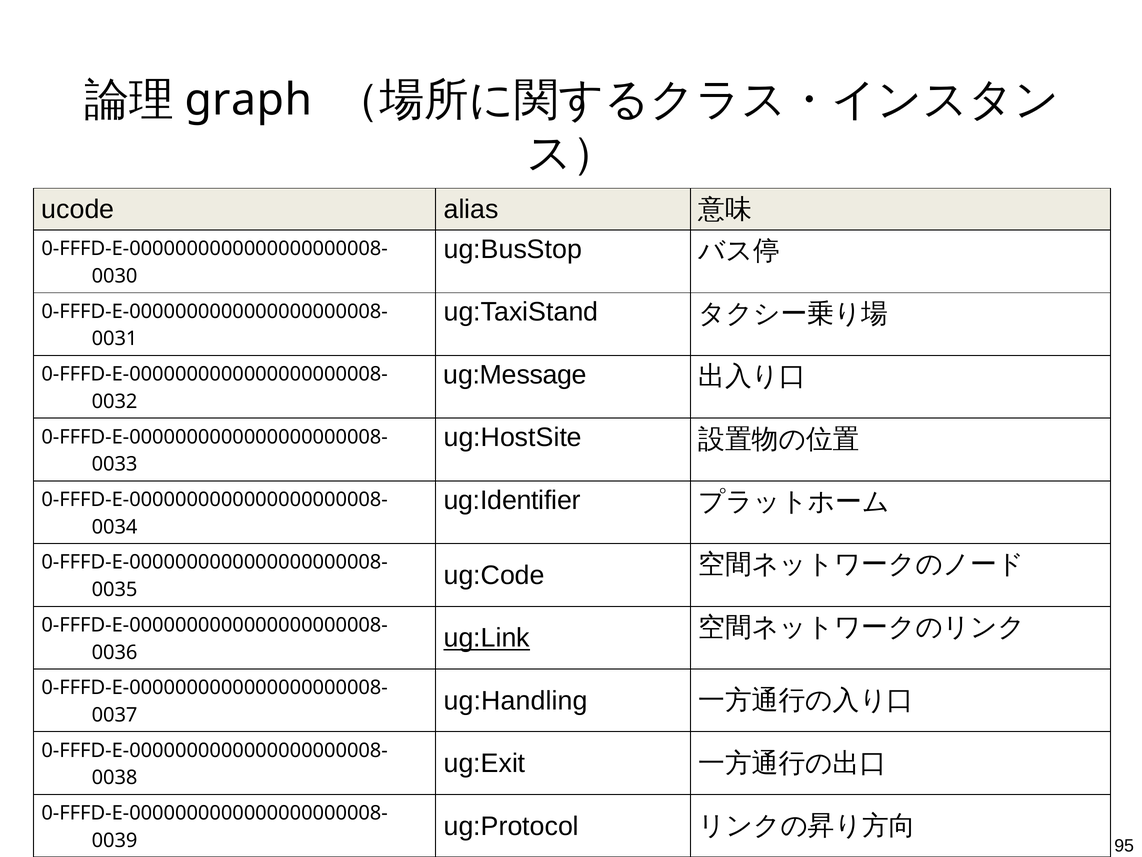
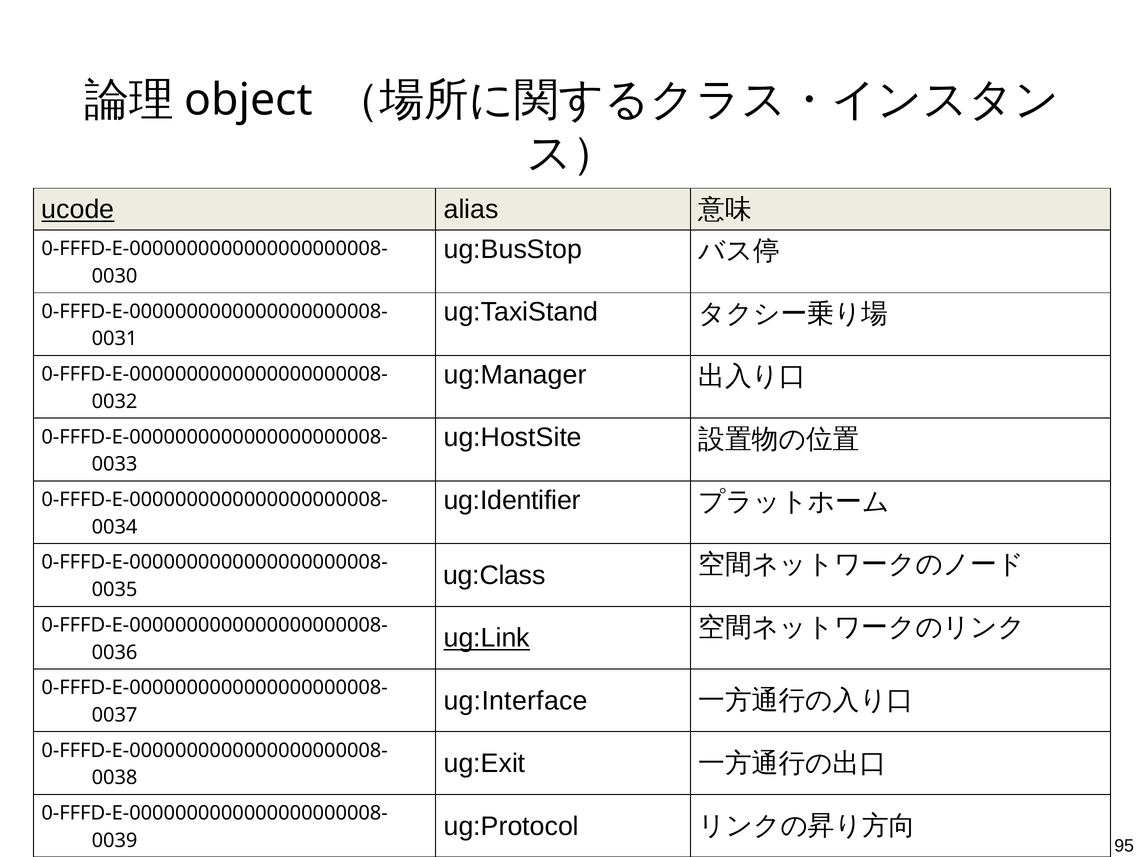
graph: graph -> object
ucode underline: none -> present
ug:Message: ug:Message -> ug:Manager
ug:Code: ug:Code -> ug:Class
ug:Handling: ug:Handling -> ug:Interface
